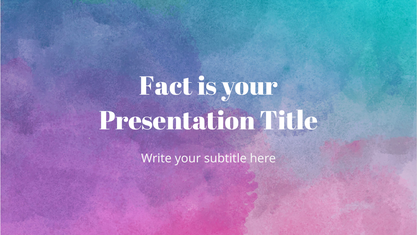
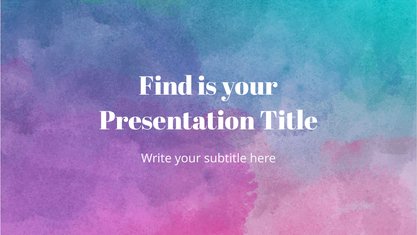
Fact: Fact -> Find
